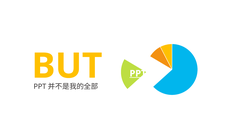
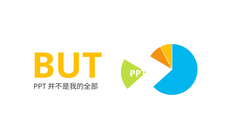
PPT at (138, 74) underline: present -> none
